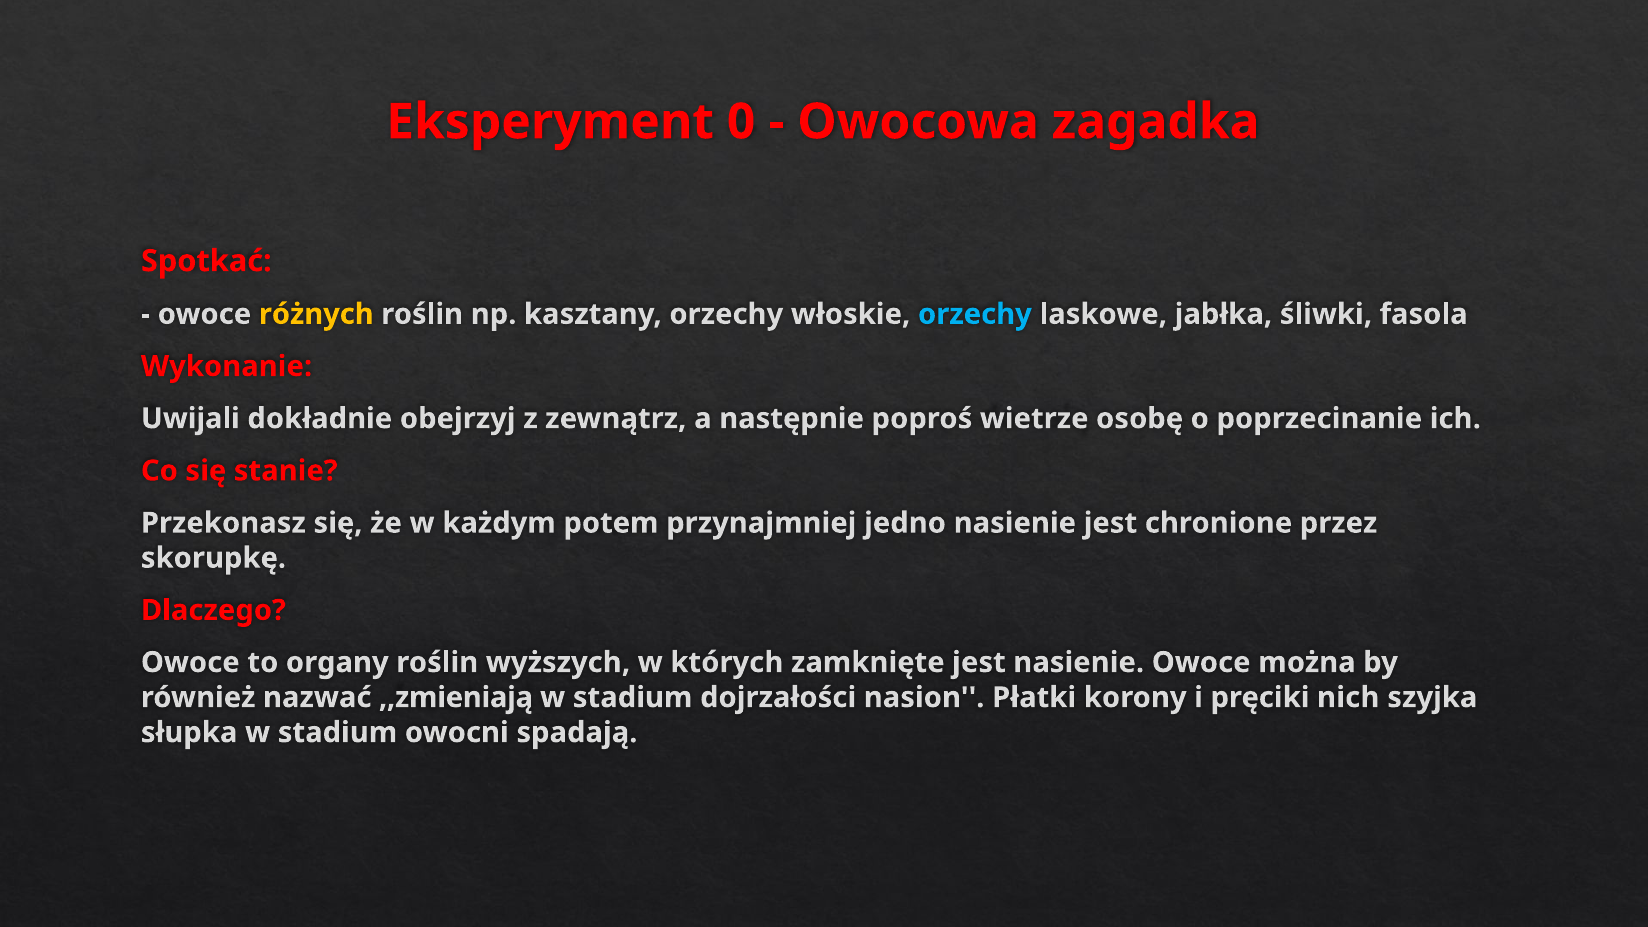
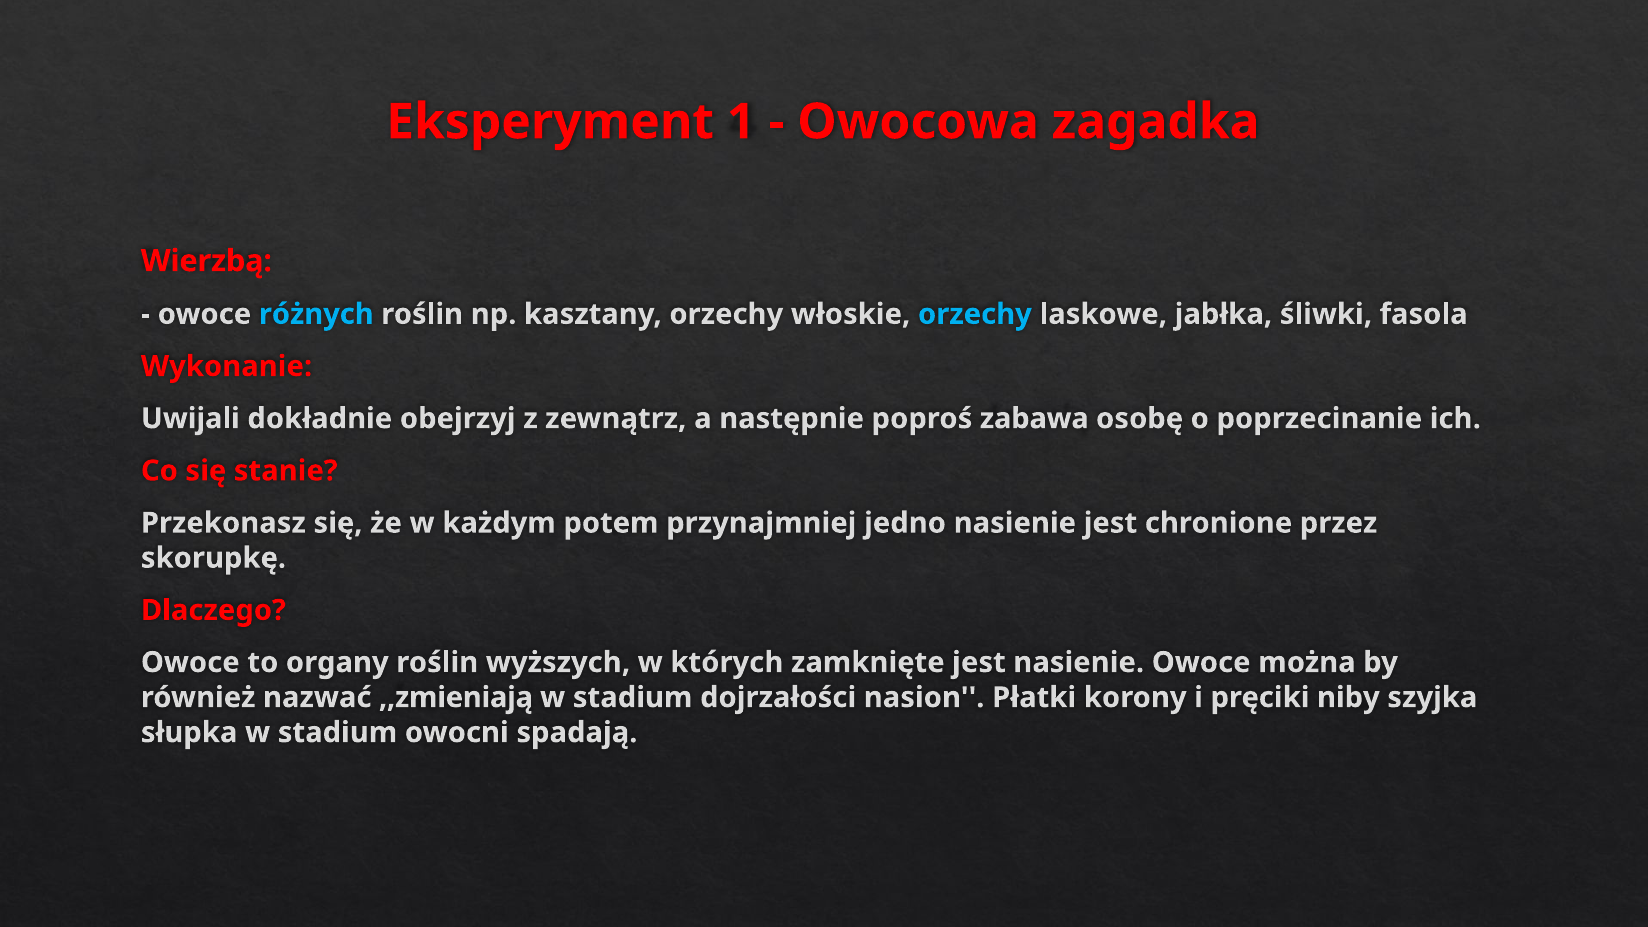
0: 0 -> 1
Spotkać: Spotkać -> Wierzbą
różnych colour: yellow -> light blue
wietrze: wietrze -> zabawa
nich: nich -> niby
